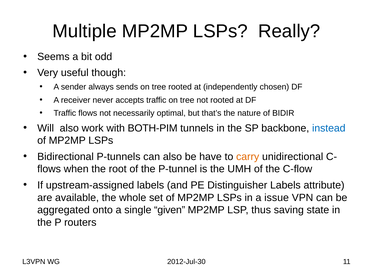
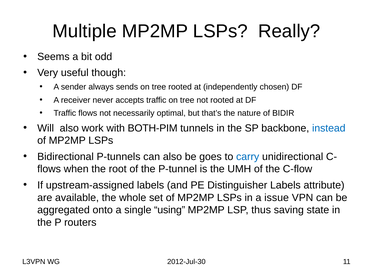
have: have -> goes
carry colour: orange -> blue
given: given -> using
